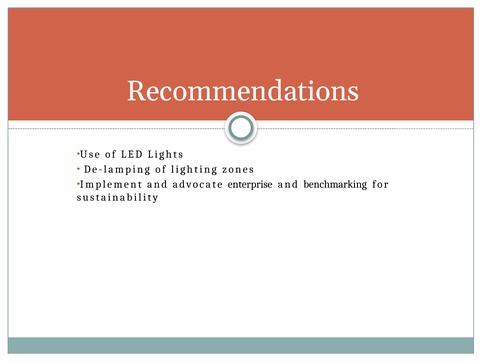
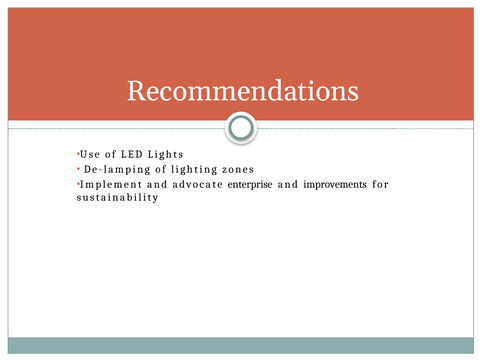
benchmarking: benchmarking -> improvements
